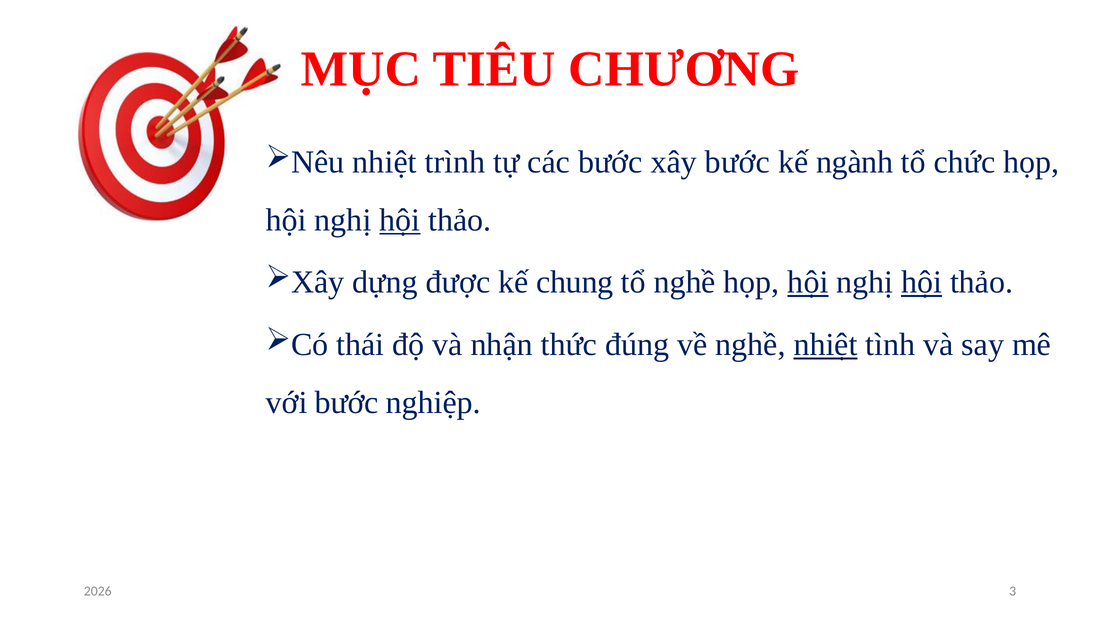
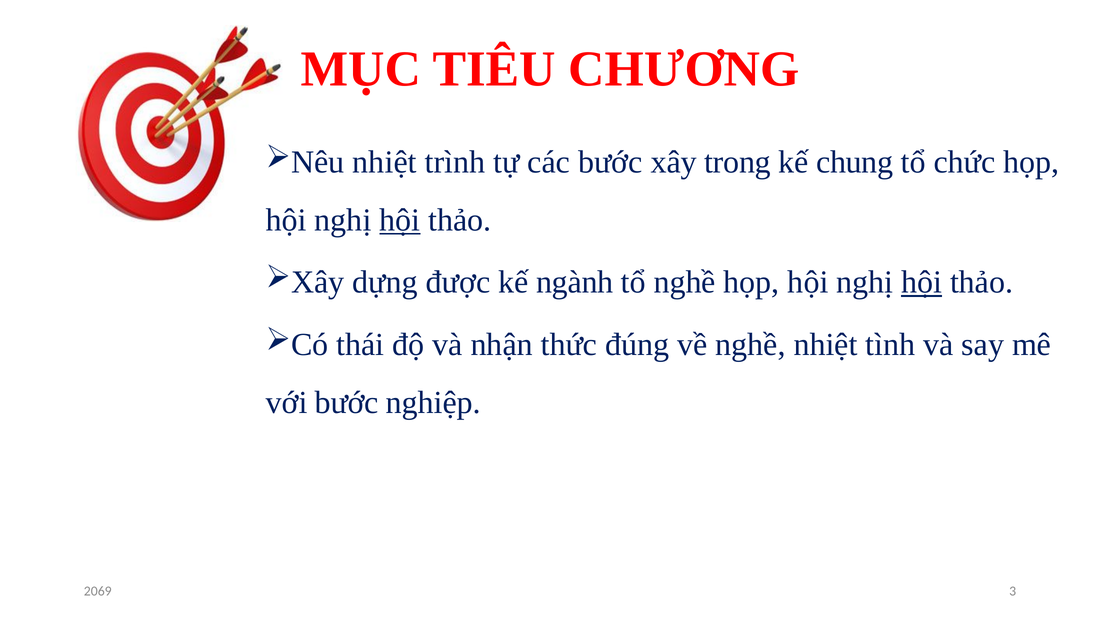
xây bước: bước -> trong
ngành: ngành -> chung
chung: chung -> ngành
hội at (808, 282) underline: present -> none
nhiệt at (826, 345) underline: present -> none
2026: 2026 -> 2069
